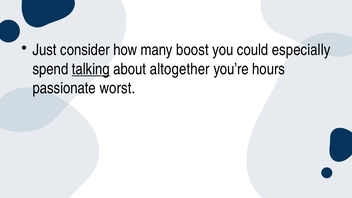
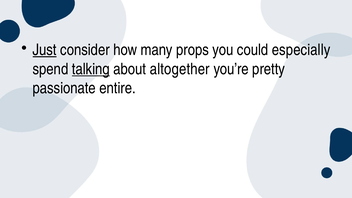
Just underline: none -> present
boost: boost -> props
hours: hours -> pretty
worst: worst -> entire
